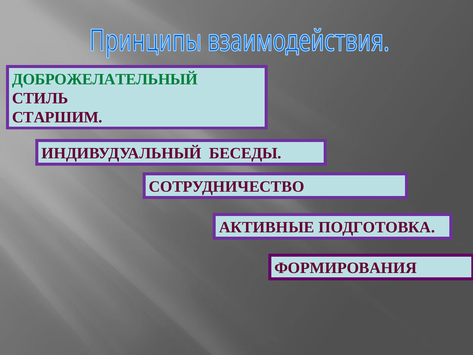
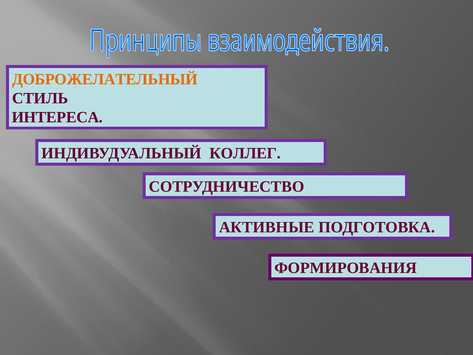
ДОБРОЖЕЛАТЕЛЬНЫЙ colour: green -> orange
СТАРШИМ: СТАРШИМ -> ИНТЕРЕСА
БЕСЕДЫ: БЕСЕДЫ -> КОЛЛЕГ
